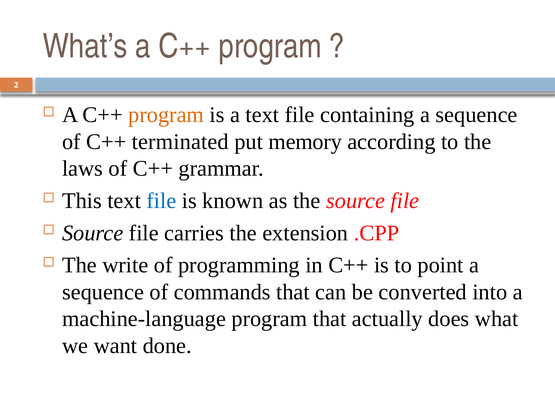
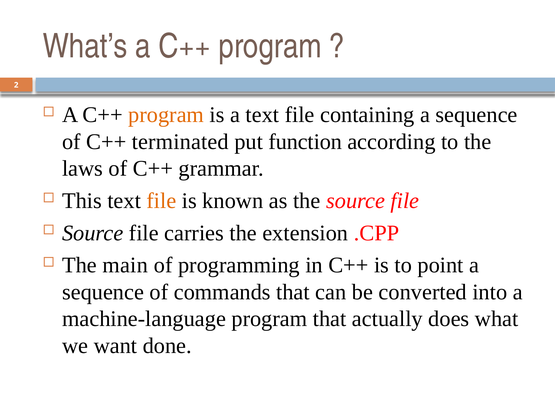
memory: memory -> function
file at (161, 201) colour: blue -> orange
write: write -> main
